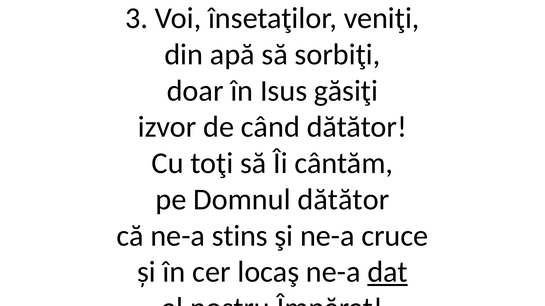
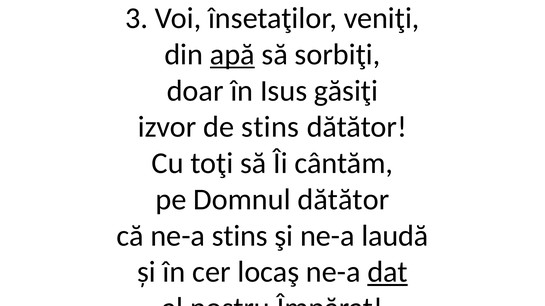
apă underline: none -> present
de când: când -> stins
cruce: cruce -> laudă
